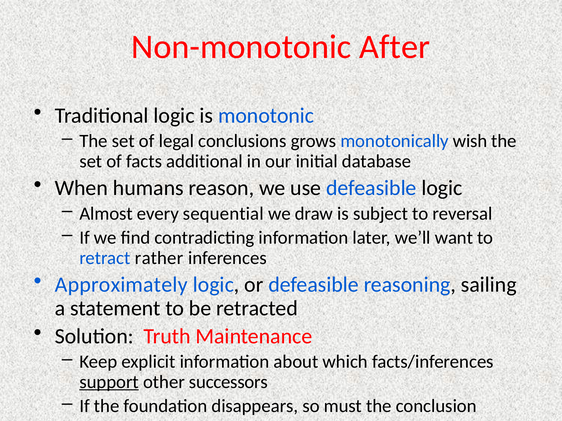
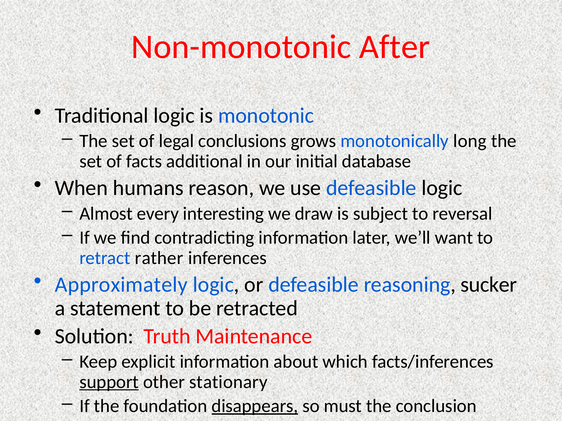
wish: wish -> long
sequential: sequential -> interesting
sailing: sailing -> sucker
successors: successors -> stationary
disappears underline: none -> present
